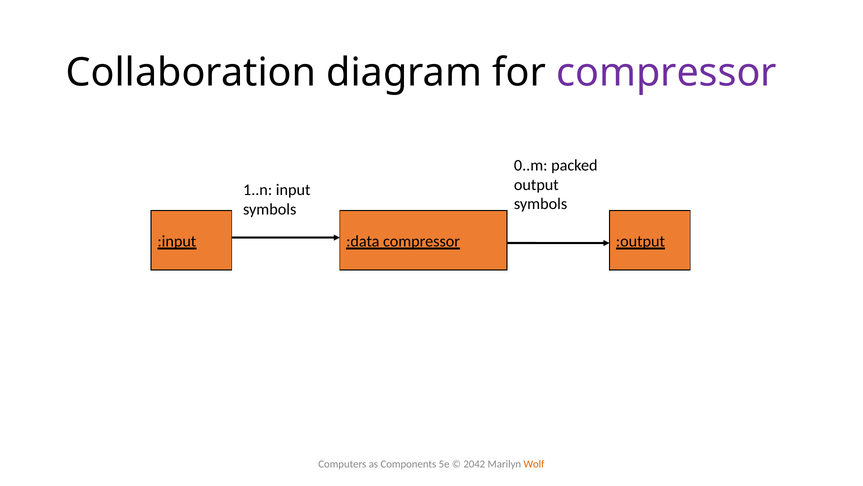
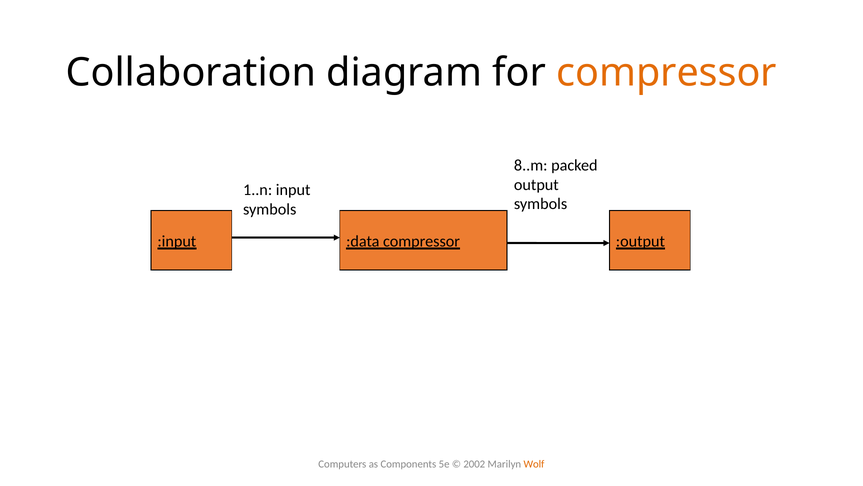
compressor at (667, 72) colour: purple -> orange
0..m: 0..m -> 8..m
2042: 2042 -> 2002
